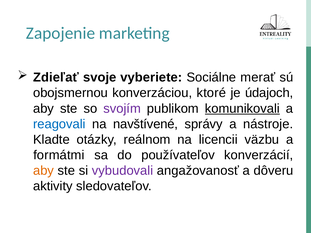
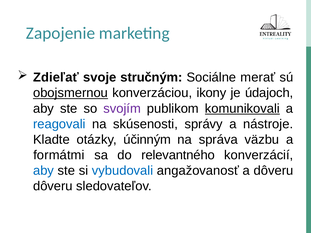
vyberiete: vyberiete -> stručným
obojsmernou underline: none -> present
ktoré: ktoré -> ikony
navštívené: navštívené -> skúsenosti
reálnom: reálnom -> účinným
licencii: licencii -> správa
používateľov: používateľov -> relevantného
aby at (44, 171) colour: orange -> blue
vybudovali colour: purple -> blue
aktivity at (53, 186): aktivity -> dôveru
